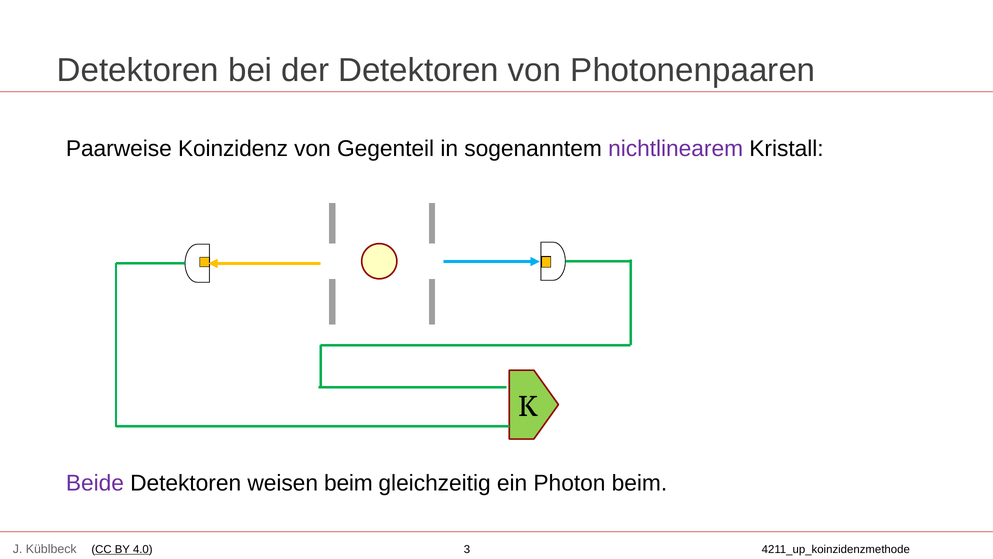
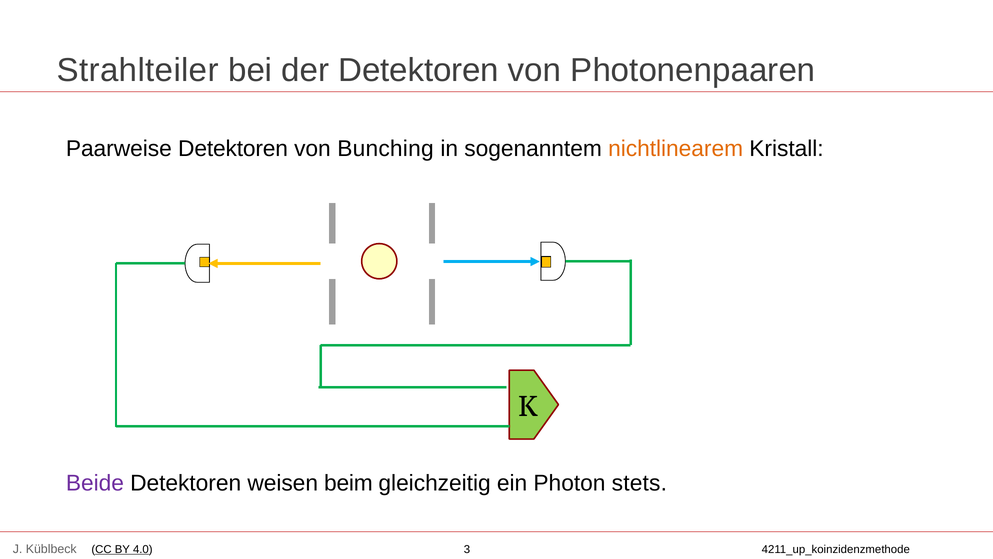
Detektoren at (138, 70): Detektoren -> Strahlteiler
Paarweise Koinzidenz: Koinzidenz -> Detektoren
Gegenteil: Gegenteil -> Bunching
nichtlinearem colour: purple -> orange
Photon beim: beim -> stets
